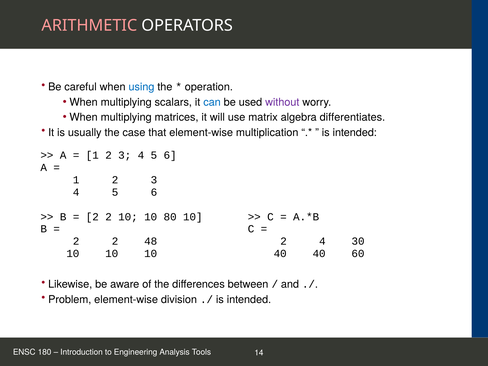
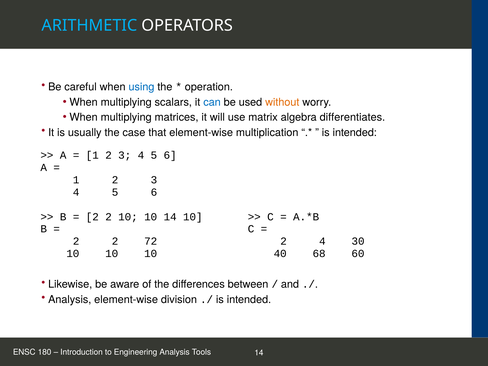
ARITHMETIC colour: pink -> light blue
without colour: purple -> orange
10 80: 80 -> 14
48: 48 -> 72
40 40: 40 -> 68
Problem at (70, 299): Problem -> Analysis
